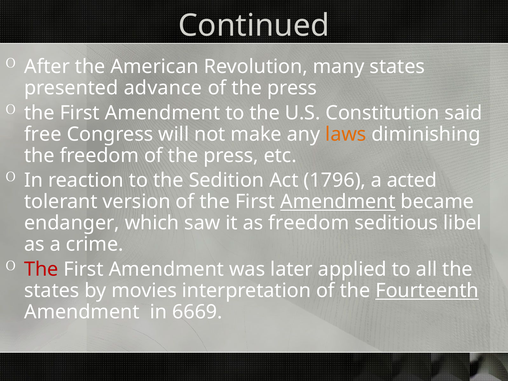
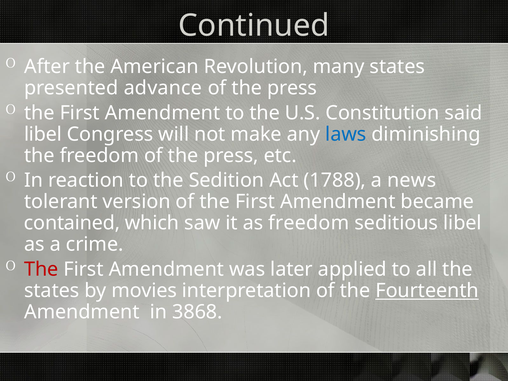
free at (43, 134): free -> libel
laws colour: orange -> blue
1796: 1796 -> 1788
acted: acted -> news
Amendment at (338, 202) underline: present -> none
endanger: endanger -> contained
6669: 6669 -> 3868
